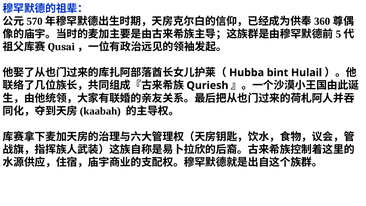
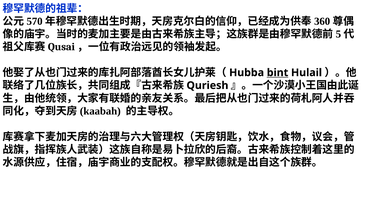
bint underline: none -> present
